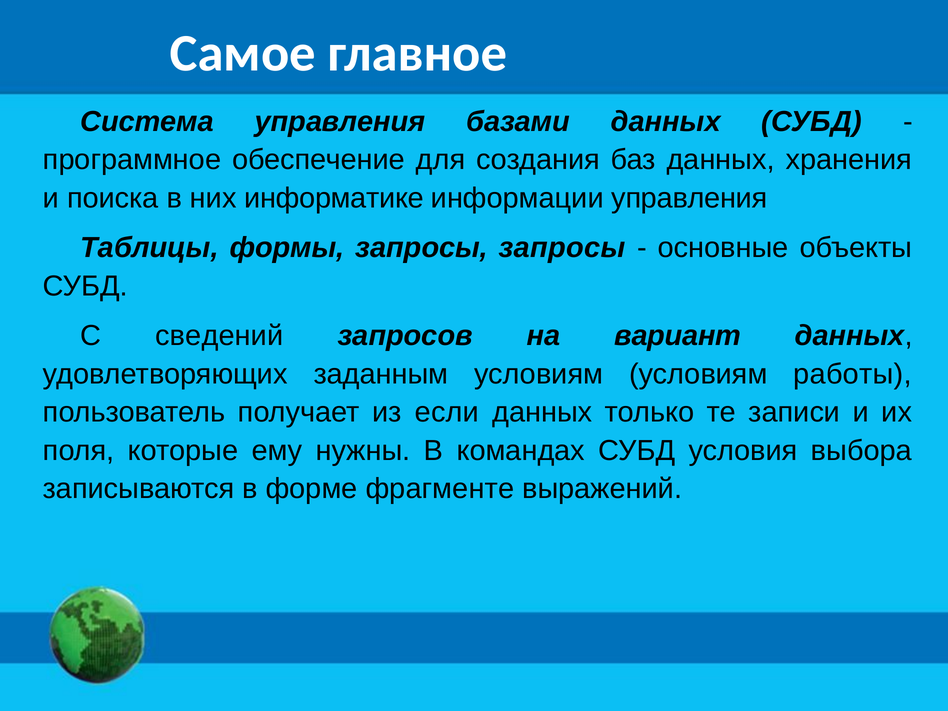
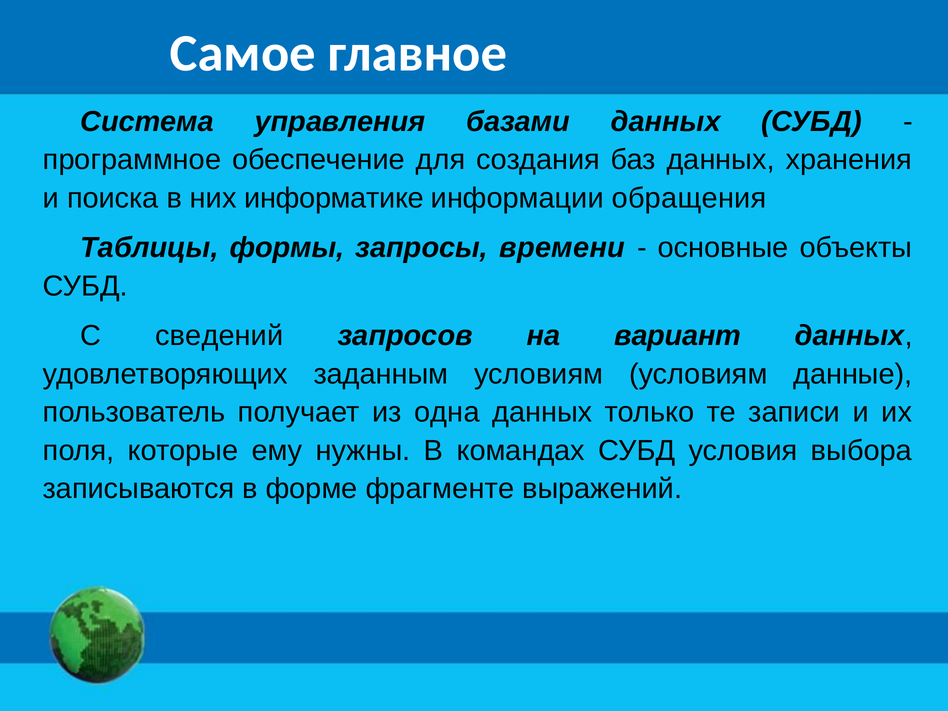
информации управления: управления -> обращения
запросы запросы: запросы -> времени
работы: работы -> данные
если: если -> одна
